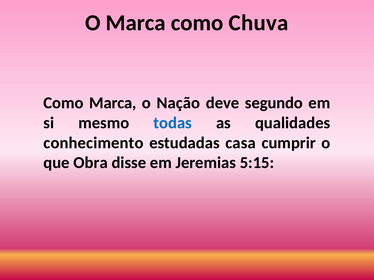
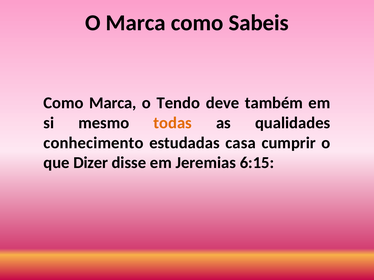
Chuva: Chuva -> Sabeis
Nação: Nação -> Tendo
segundo: segundo -> também
todas colour: blue -> orange
Obra: Obra -> Dizer
5:15: 5:15 -> 6:15
